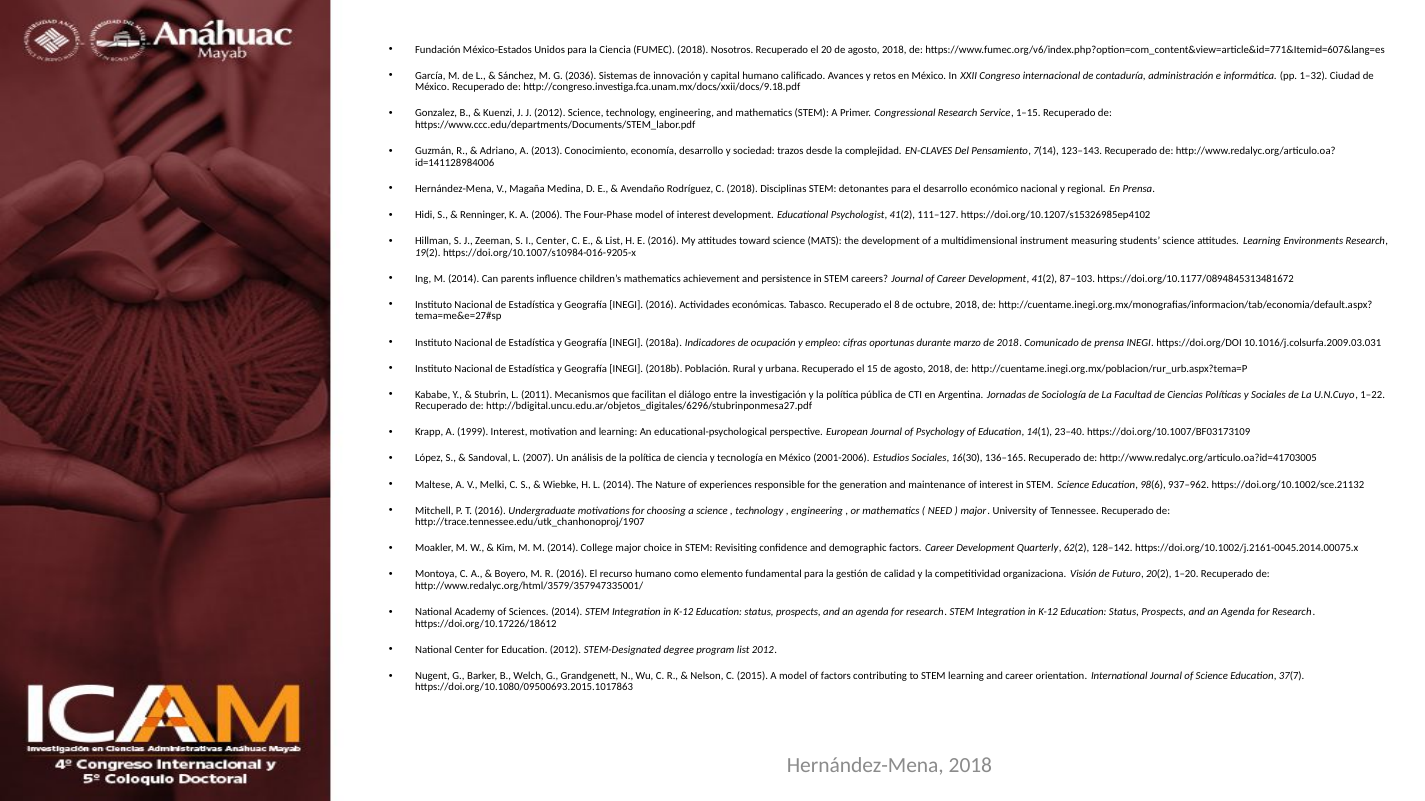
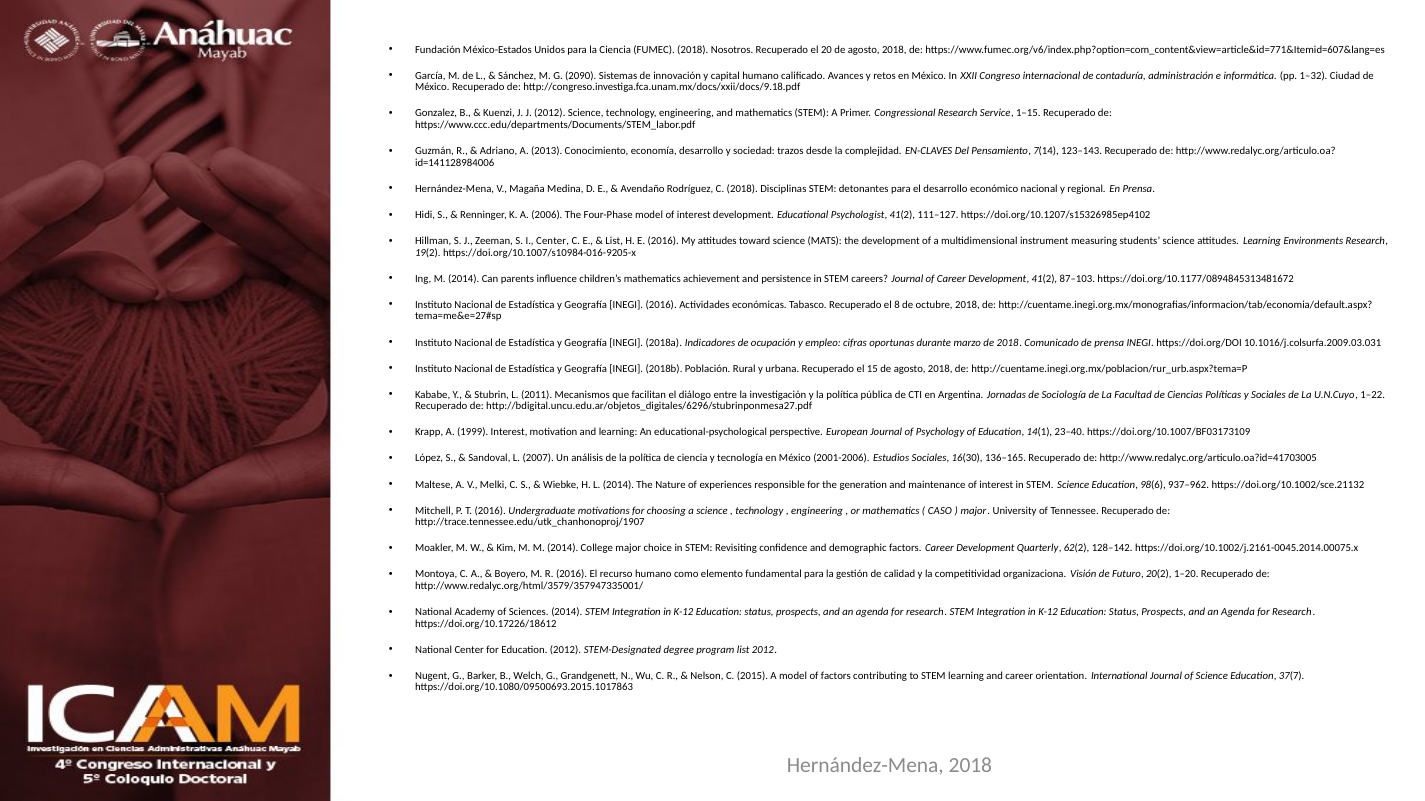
2036: 2036 -> 2090
NEED: NEED -> CASO
